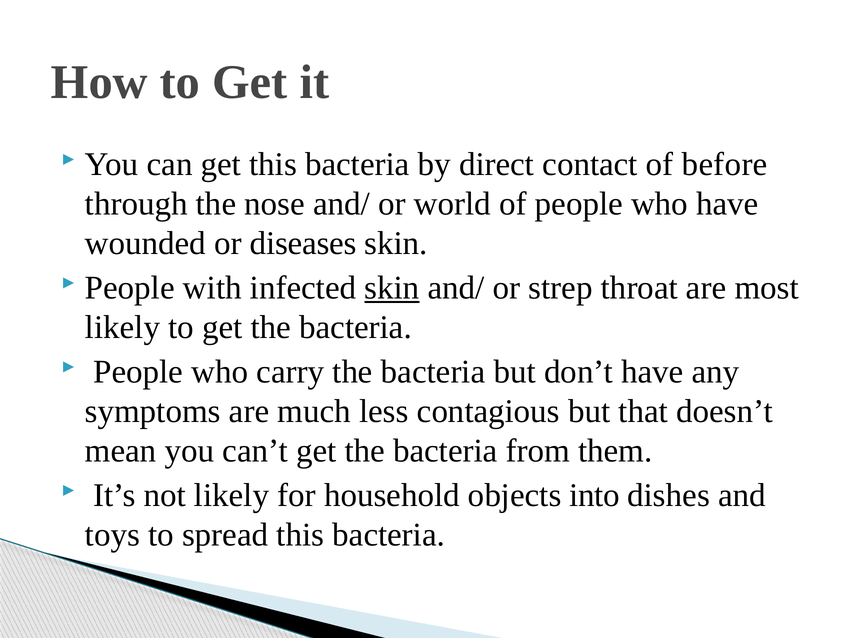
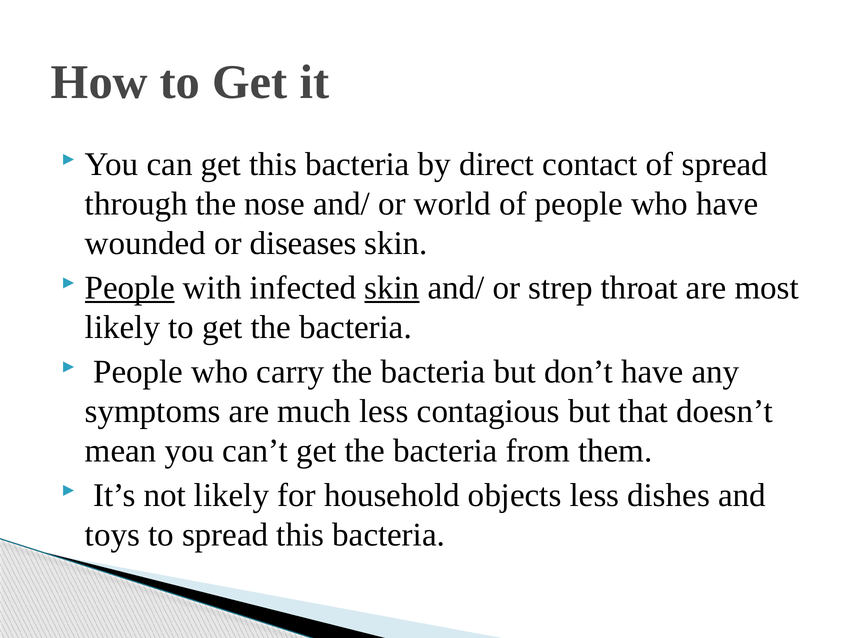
of before: before -> spread
People at (130, 288) underline: none -> present
objects into: into -> less
